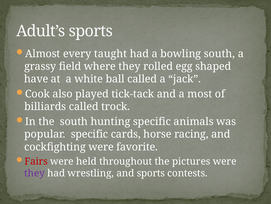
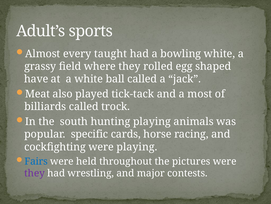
bowling south: south -> white
Cook: Cook -> Meat
hunting specific: specific -> playing
were favorite: favorite -> playing
Fairs colour: red -> blue
and sports: sports -> major
